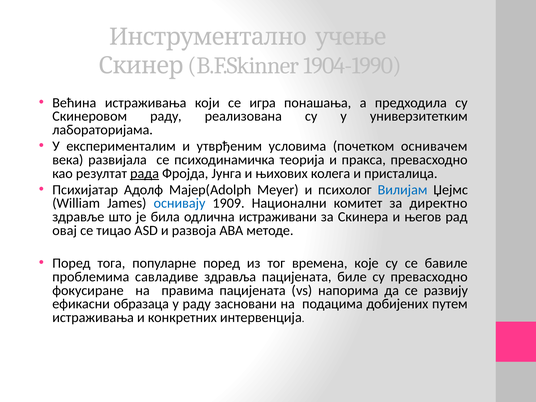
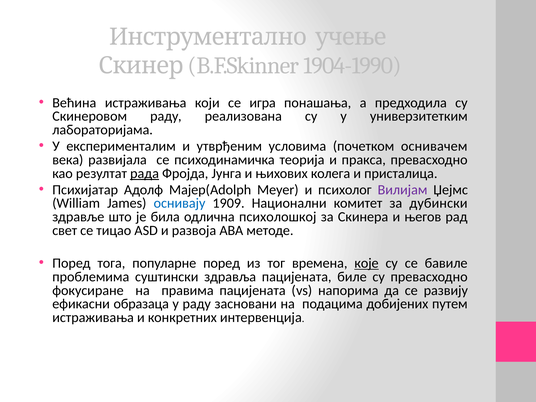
Вилијам colour: blue -> purple
директно: директно -> дубински
истраживани: истраживани -> психолошкој
овај: овај -> свет
које underline: none -> present
савладиве: савладиве -> суштински
